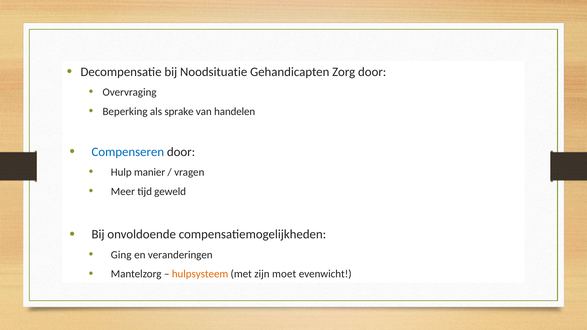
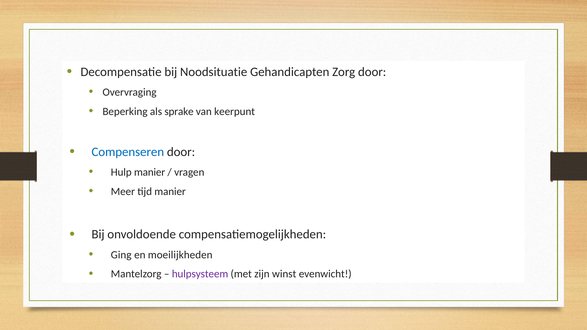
handelen: handelen -> keerpunt
tijd geweld: geweld -> manier
veranderingen: veranderingen -> moeilijkheden
hulpsysteem colour: orange -> purple
moet: moet -> winst
